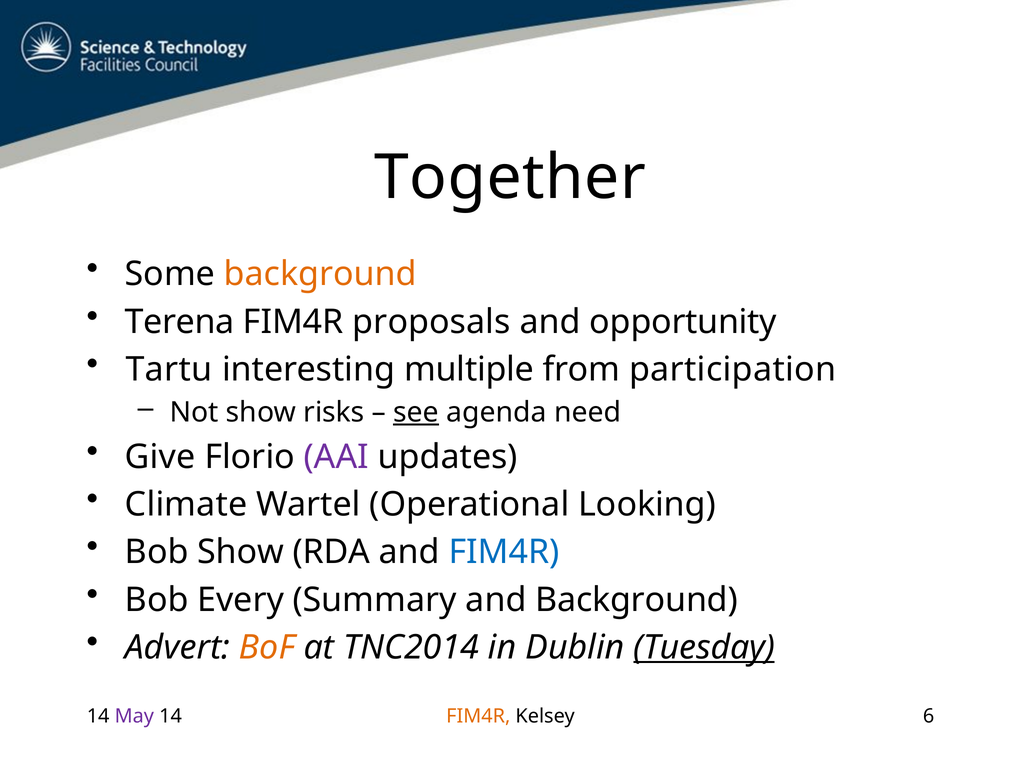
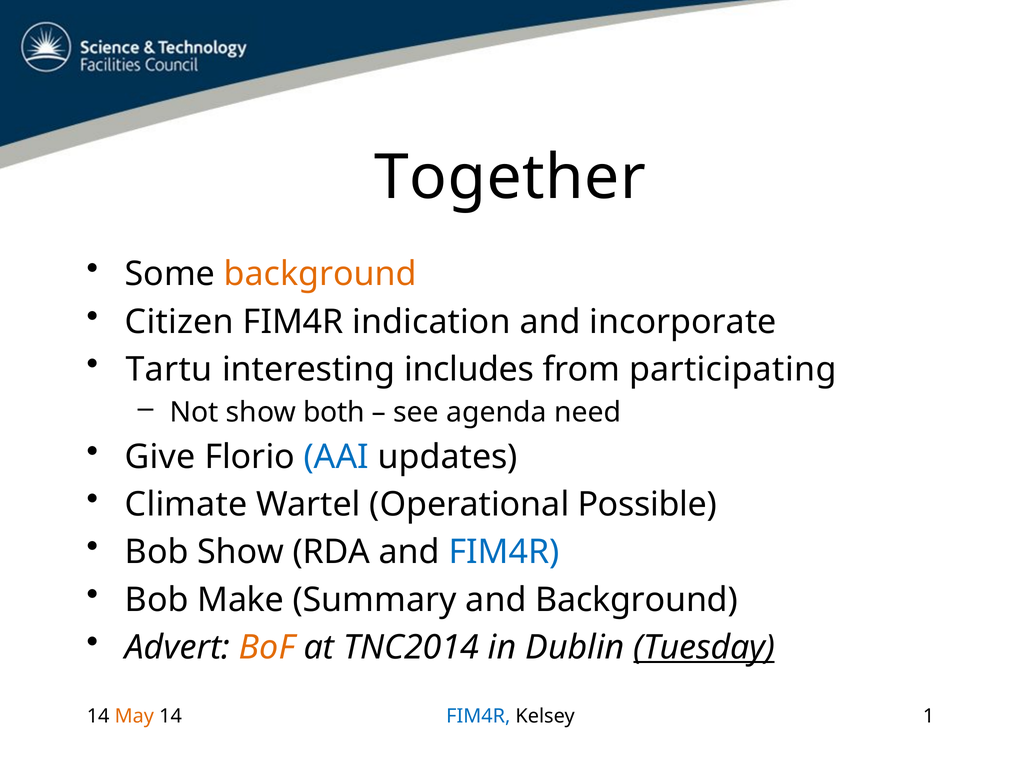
Terena: Terena -> Citizen
proposals: proposals -> indication
opportunity: opportunity -> incorporate
multiple: multiple -> includes
participation: participation -> participating
risks: risks -> both
see underline: present -> none
AAI colour: purple -> blue
Looking: Looking -> Possible
Every: Every -> Make
May colour: purple -> orange
FIM4R at (478, 716) colour: orange -> blue
6: 6 -> 1
